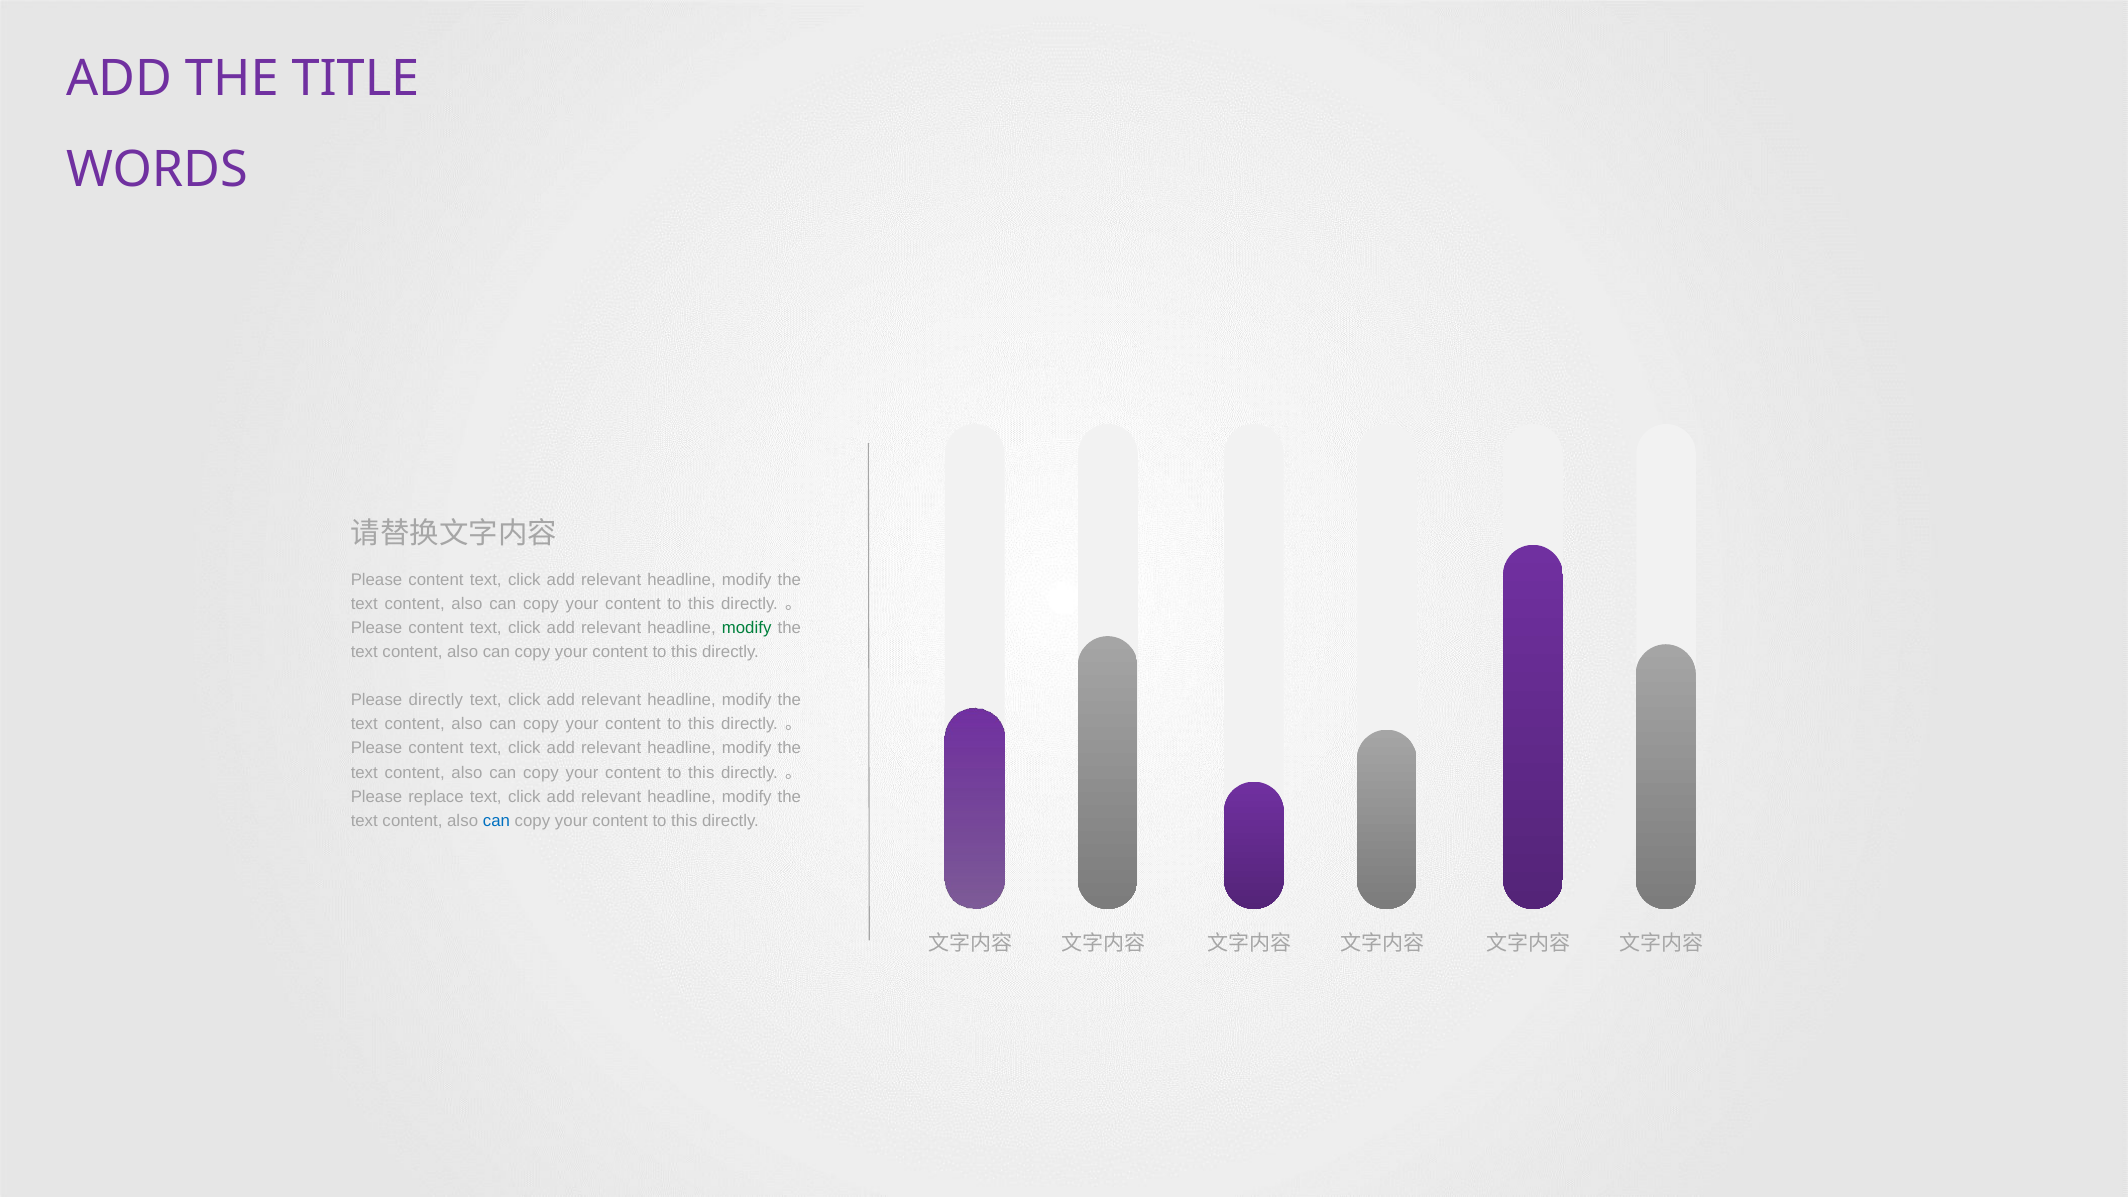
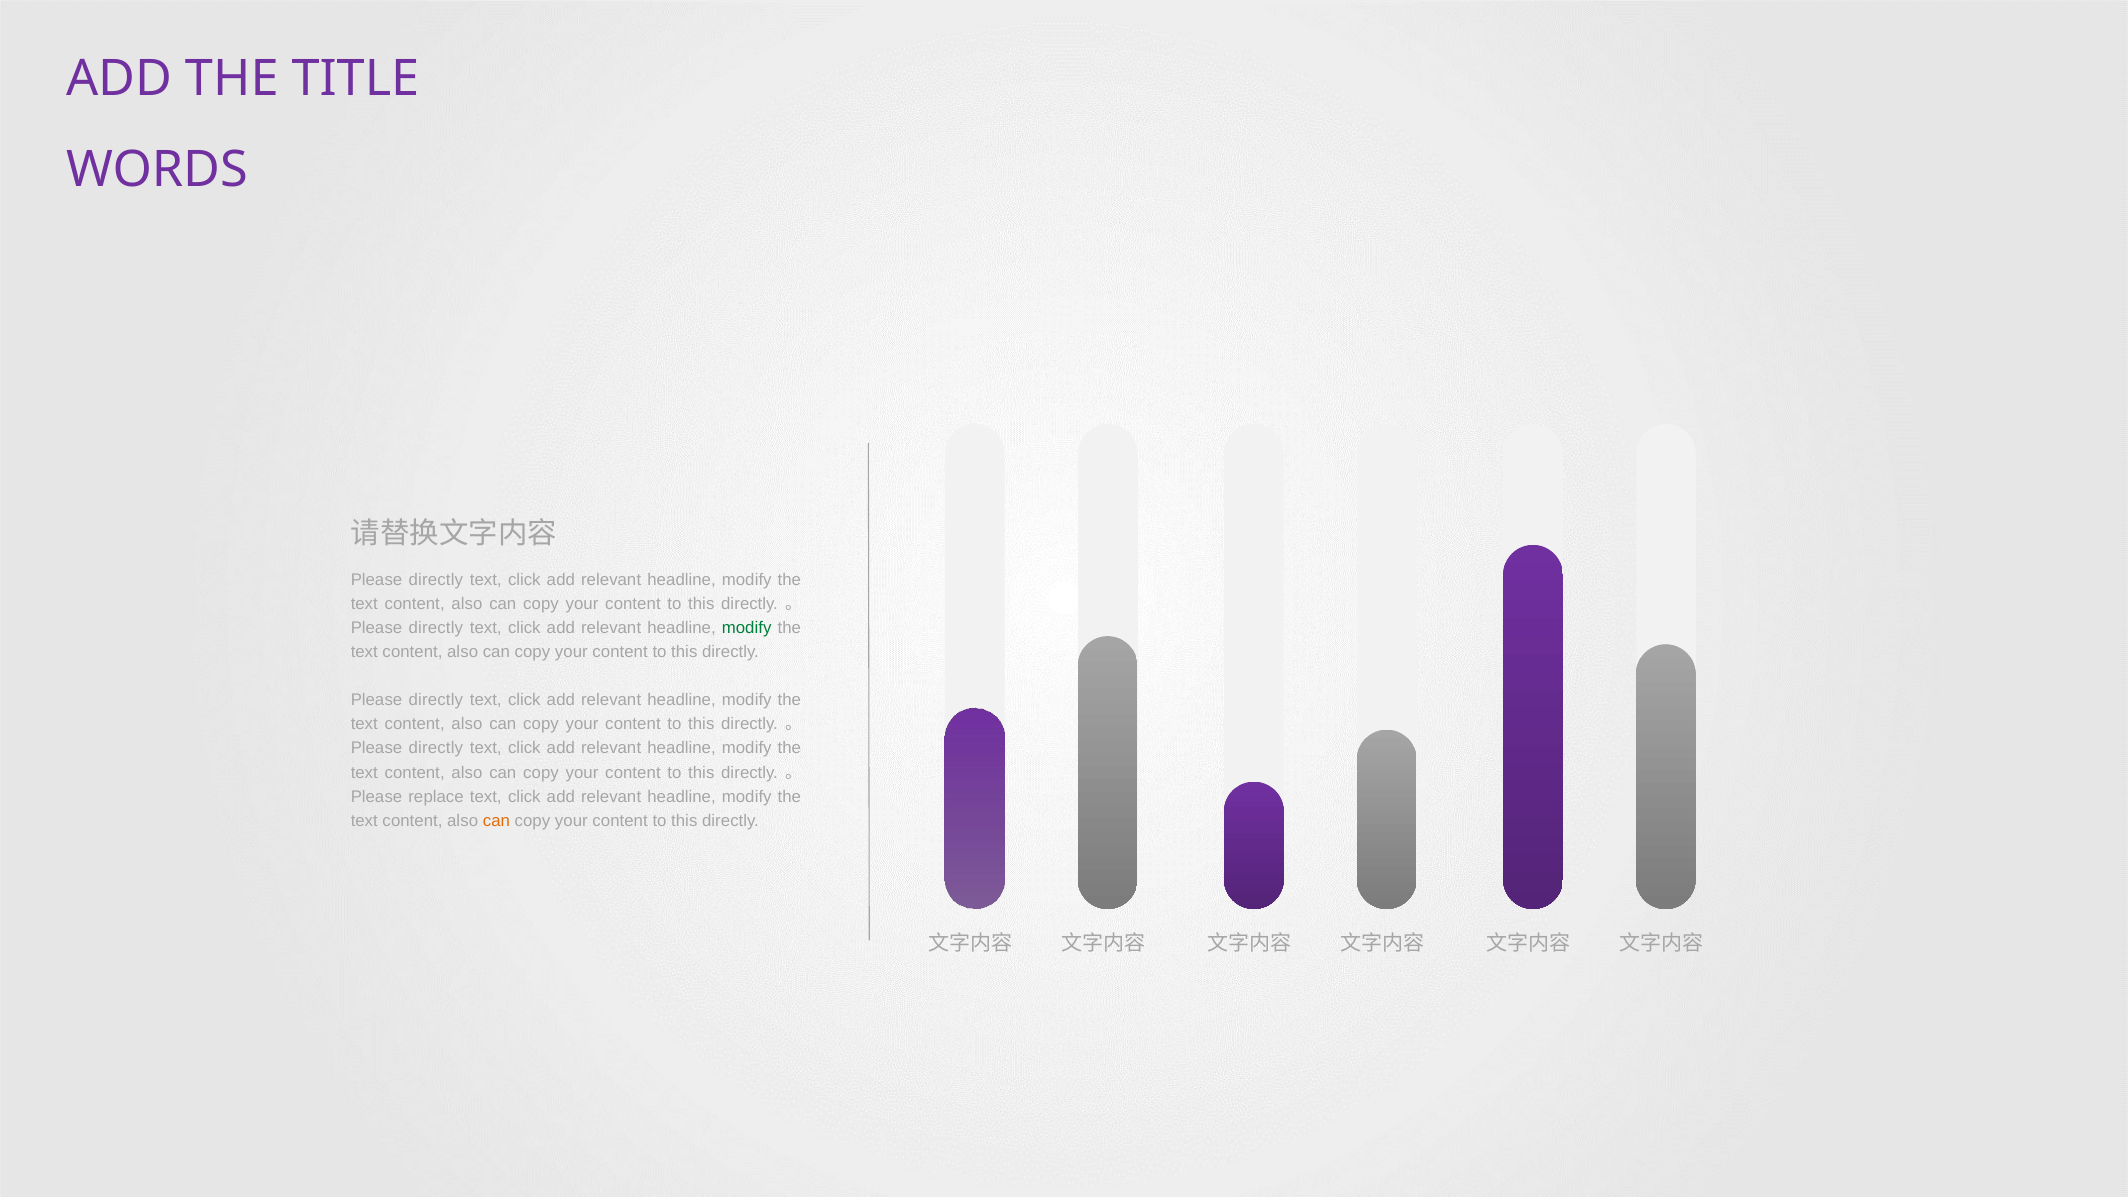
content at (436, 579): content -> directly
content at (436, 628): content -> directly
content at (436, 748): content -> directly
can at (496, 821) colour: blue -> orange
